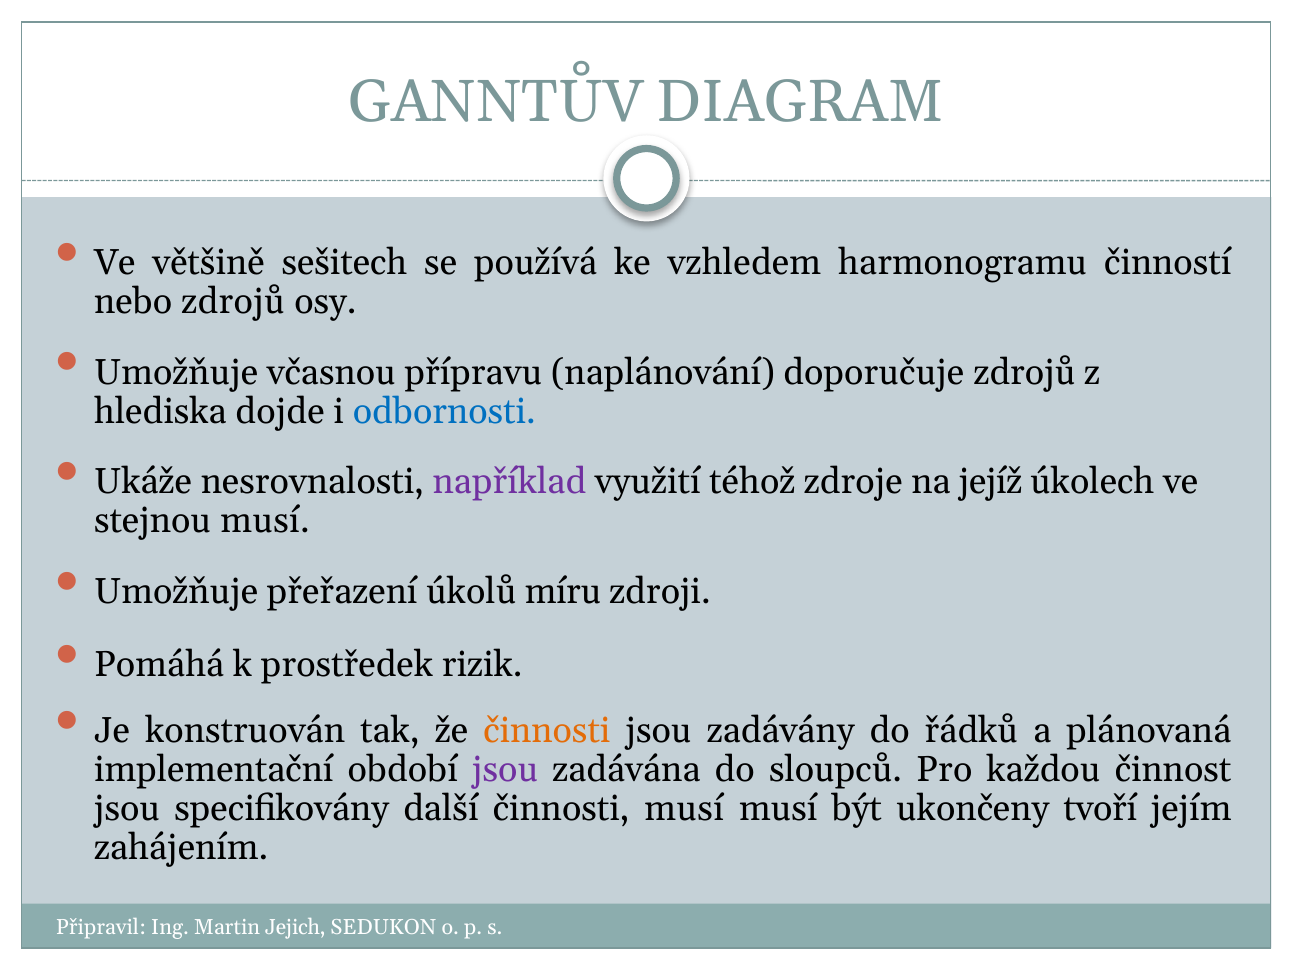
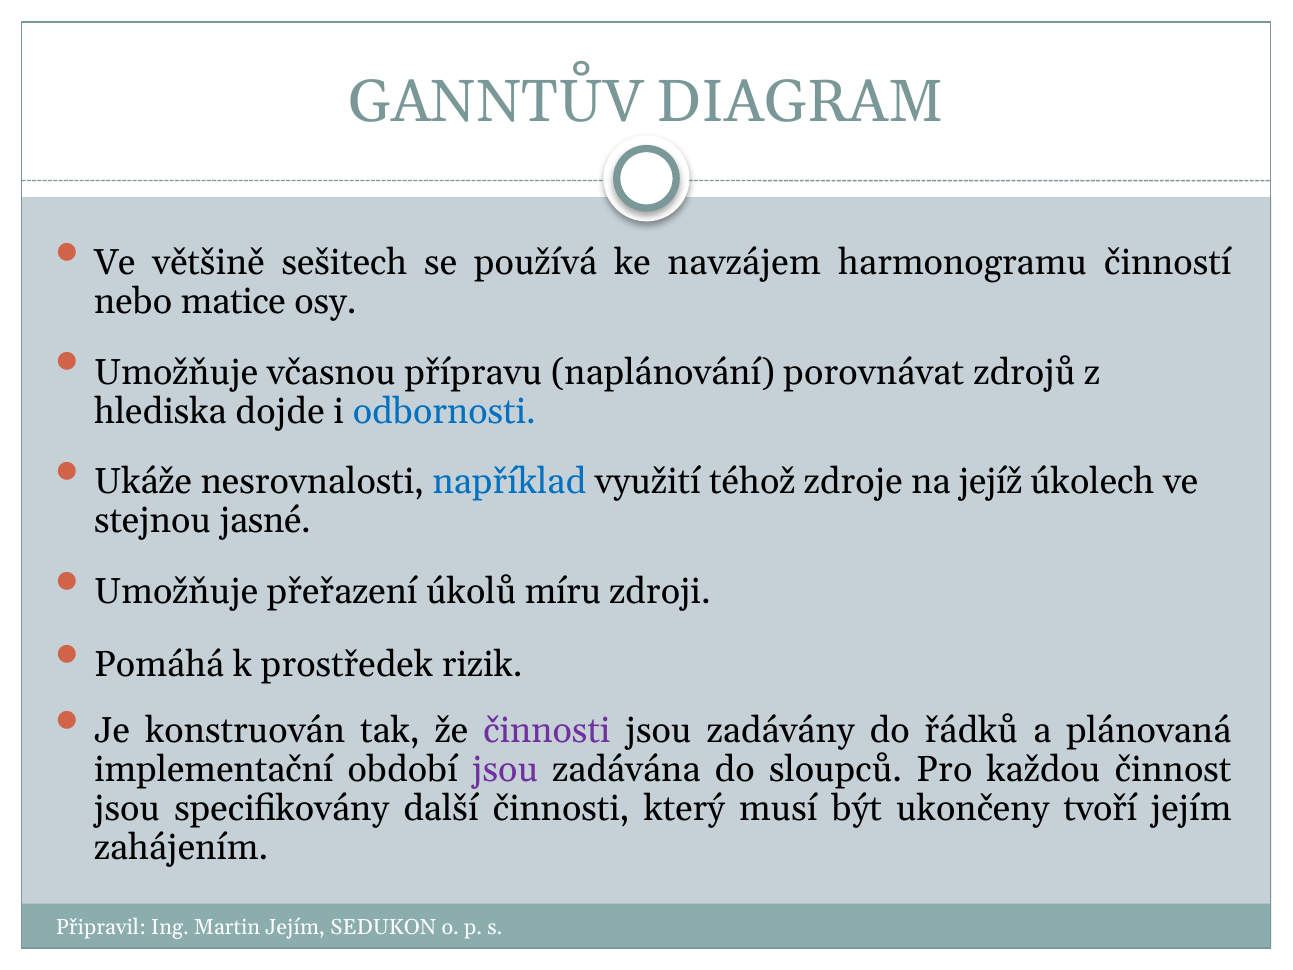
vzhledem: vzhledem -> navzájem
nebo zdrojů: zdrojů -> matice
doporučuje: doporučuje -> porovnávat
například colour: purple -> blue
stejnou musí: musí -> jasné
činnosti at (547, 731) colour: orange -> purple
činnosti musí: musí -> který
Martin Jejich: Jejich -> Jejím
